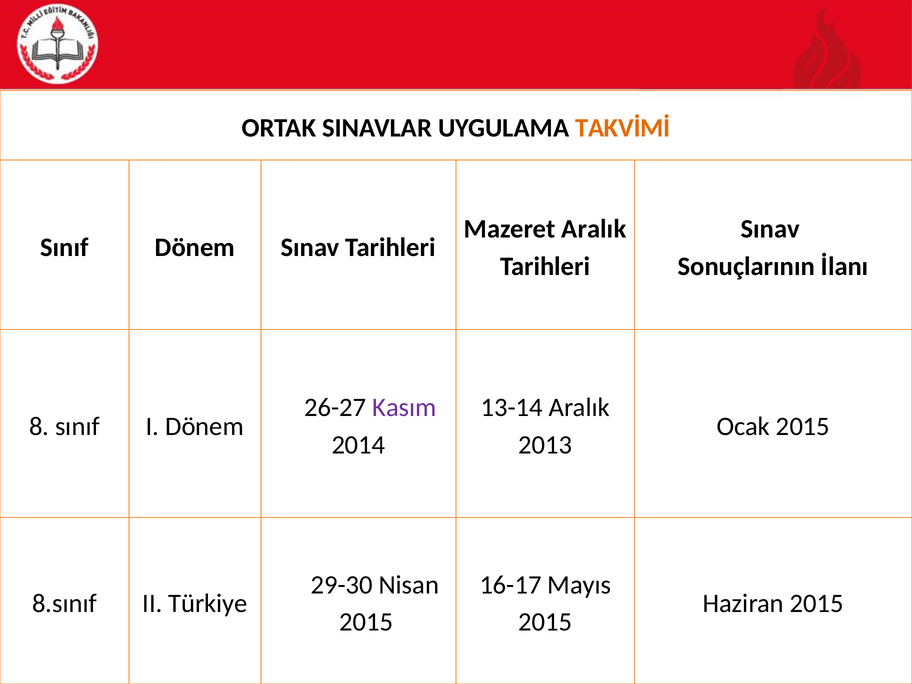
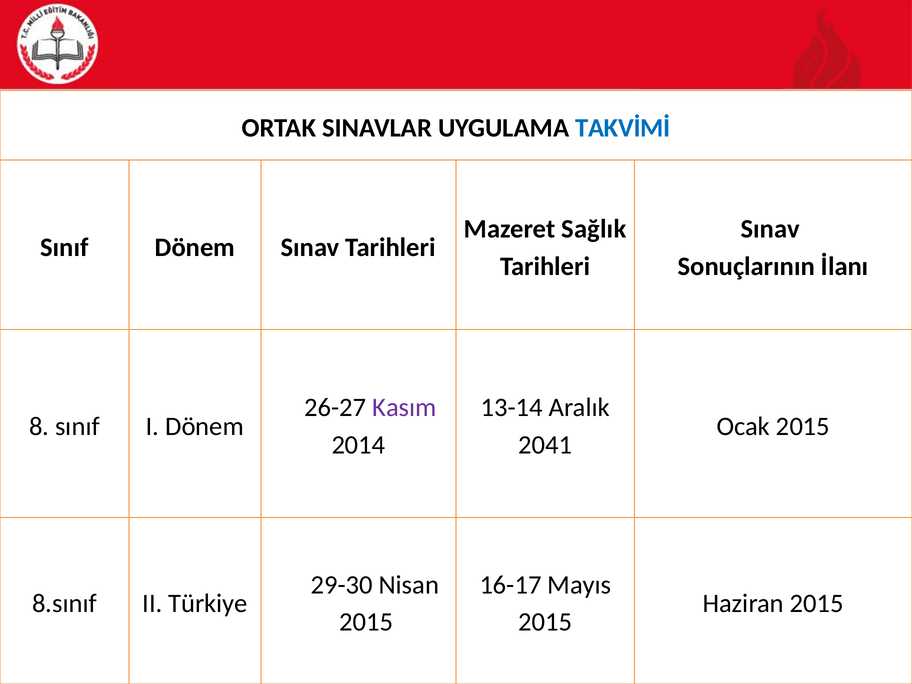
TAKVİMİ colour: orange -> blue
Mazeret Aralık: Aralık -> Sağlık
2013: 2013 -> 2041
